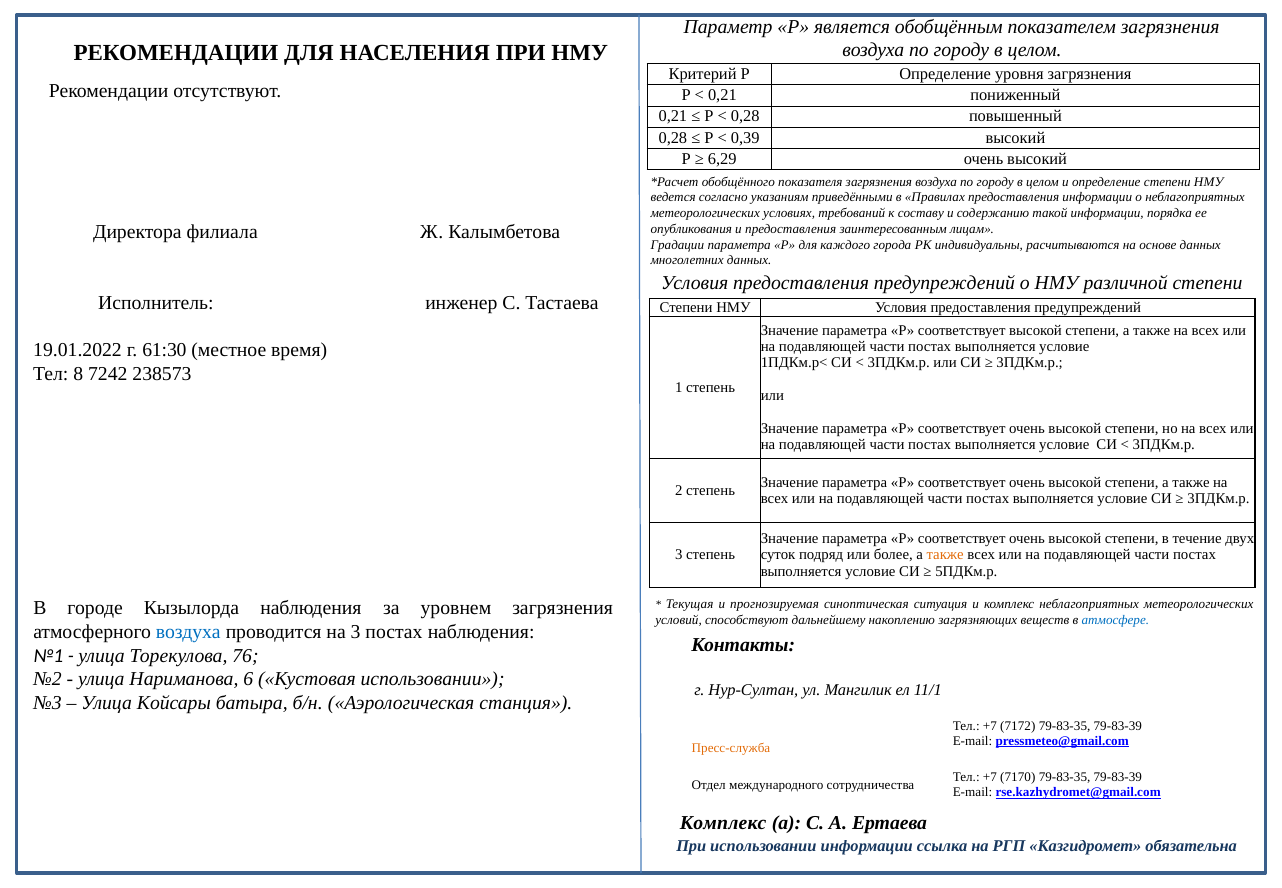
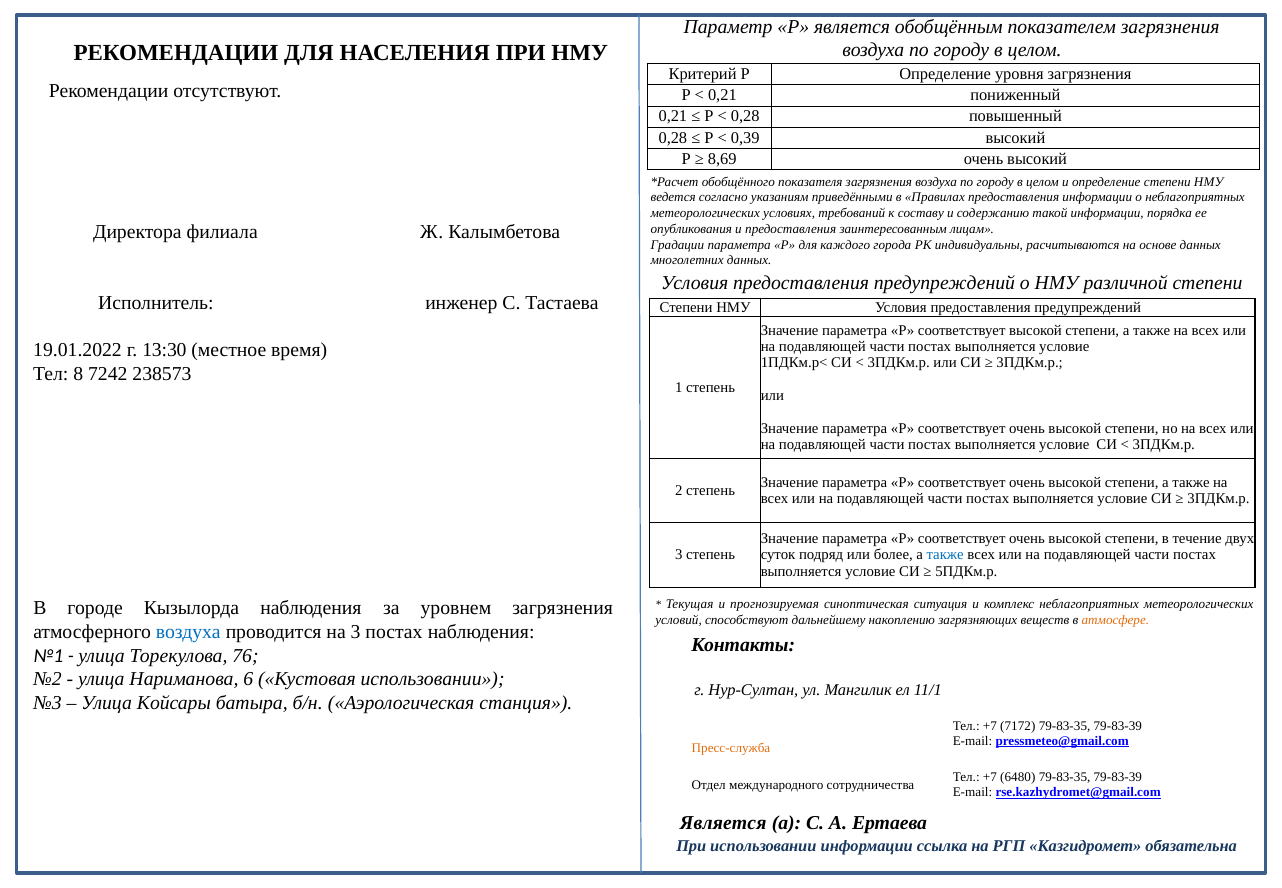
6,29: 6,29 -> 8,69
61:30: 61:30 -> 13:30
также at (945, 555) colour: orange -> blue
атмосфере colour: blue -> orange
7170: 7170 -> 6480
Комплекс at (723, 823): Комплекс -> Является
